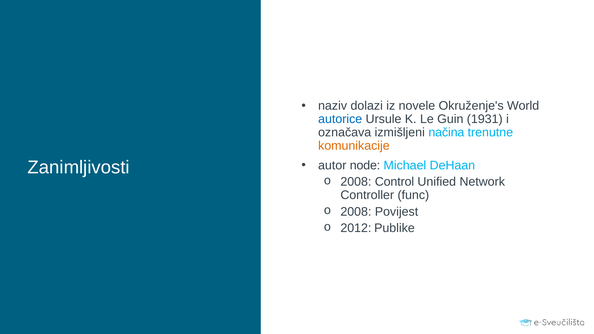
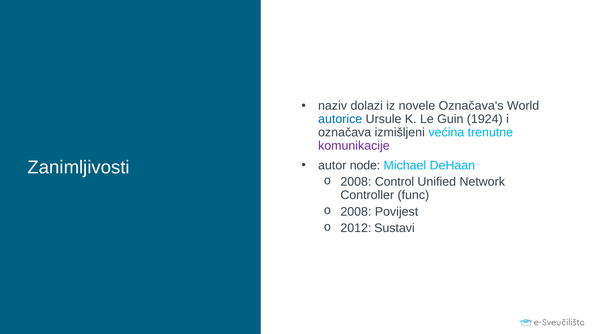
Okruženje's: Okruženje's -> Označava's
1931: 1931 -> 1924
načina: načina -> većina
komunikacije colour: orange -> purple
Publike: Publike -> Sustavi
